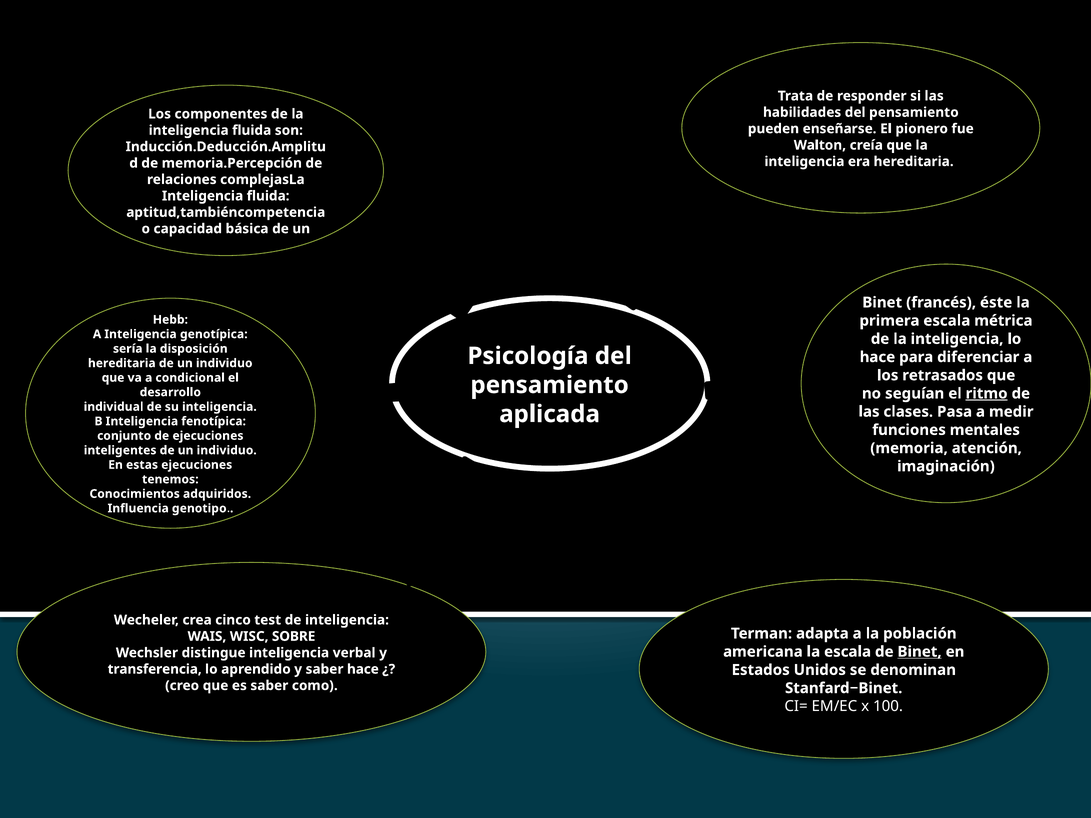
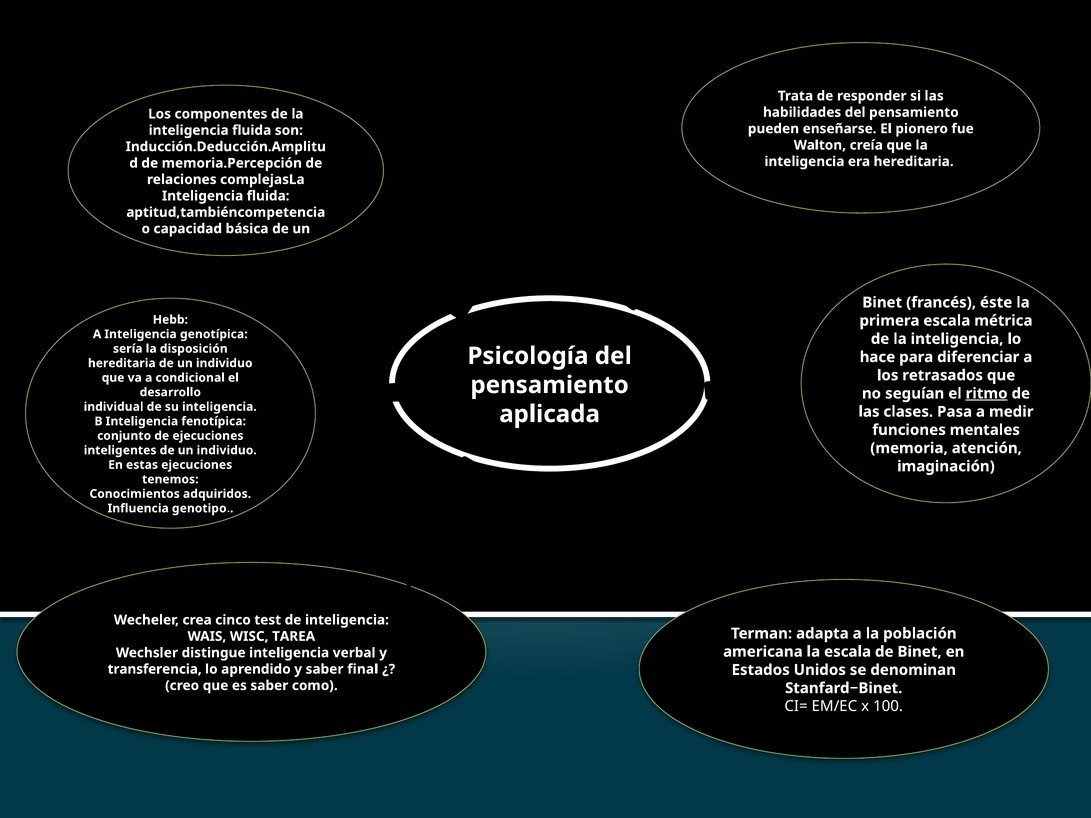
SOBRE: SOBRE -> TAREA
Binet at (920, 652) underline: present -> none
saber hace: hace -> final
